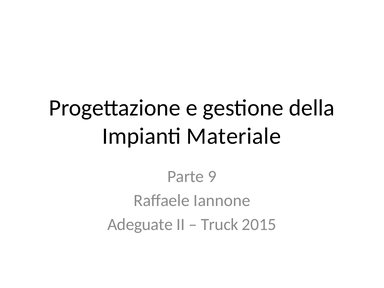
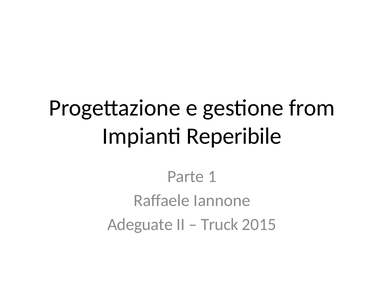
della: della -> from
Materiale: Materiale -> Reperibile
9: 9 -> 1
